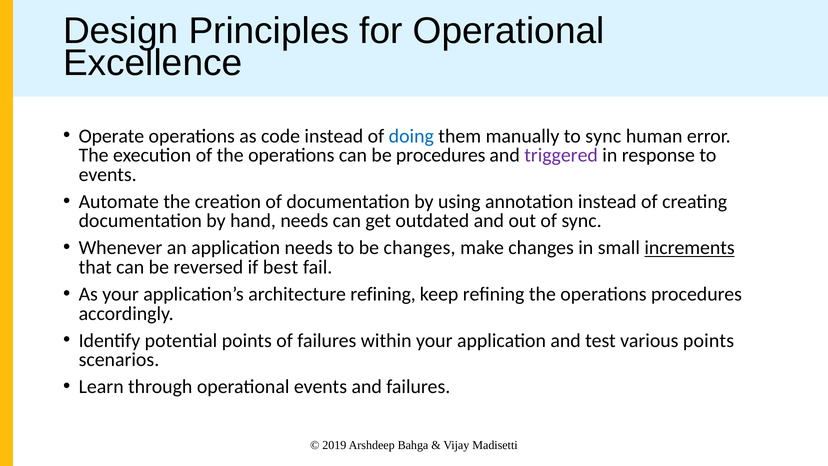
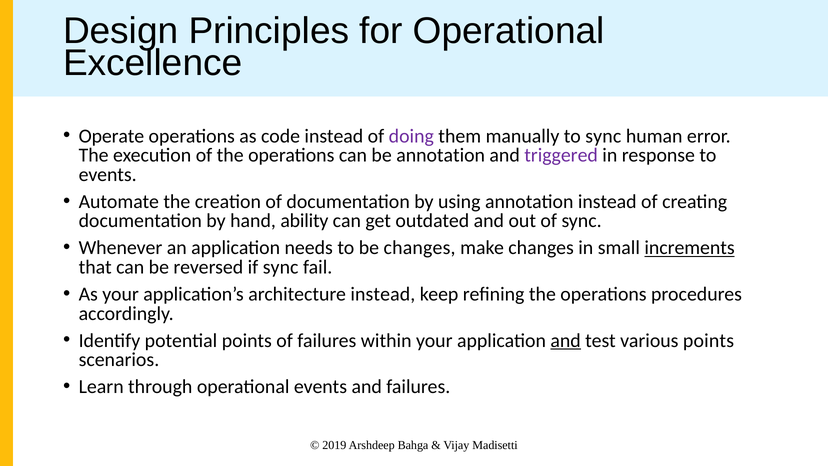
doing colour: blue -> purple
be procedures: procedures -> annotation
hand needs: needs -> ability
if best: best -> sync
architecture refining: refining -> instead
and at (566, 340) underline: none -> present
